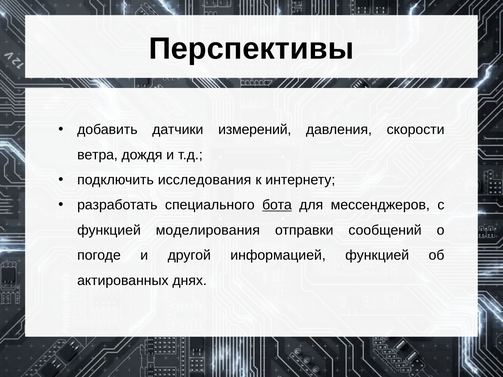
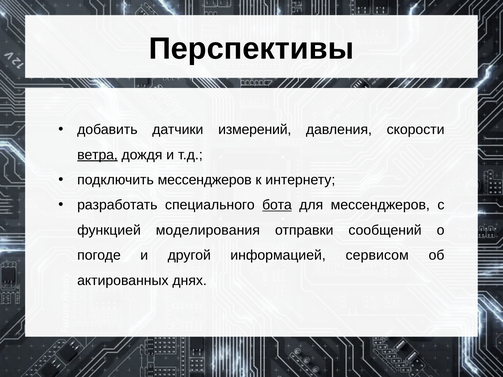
ветра underline: none -> present
подключить исследования: исследования -> мессенджеров
информацией функцией: функцией -> сервисом
